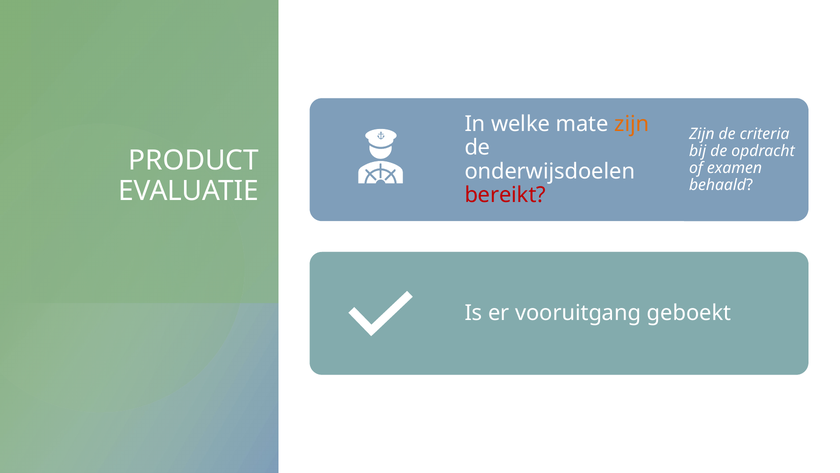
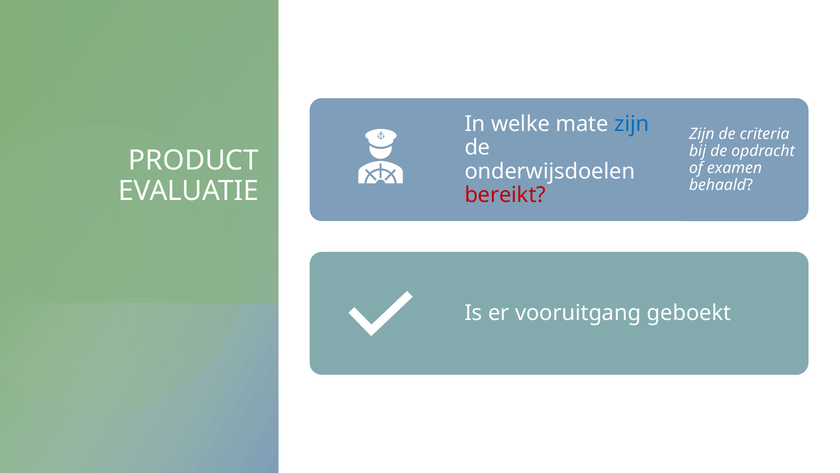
zijn at (632, 124) colour: orange -> blue
